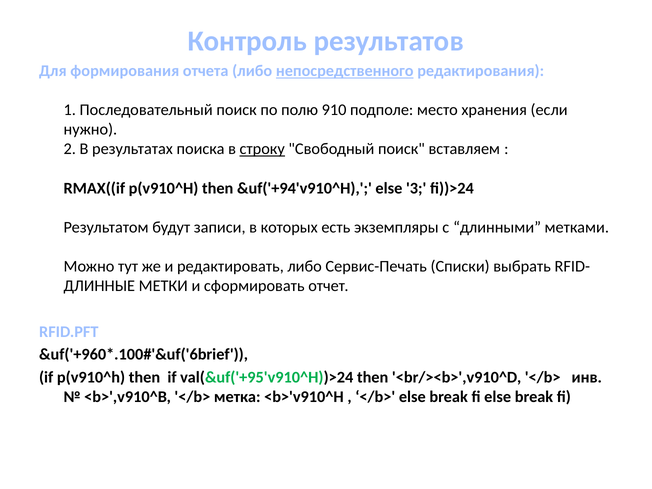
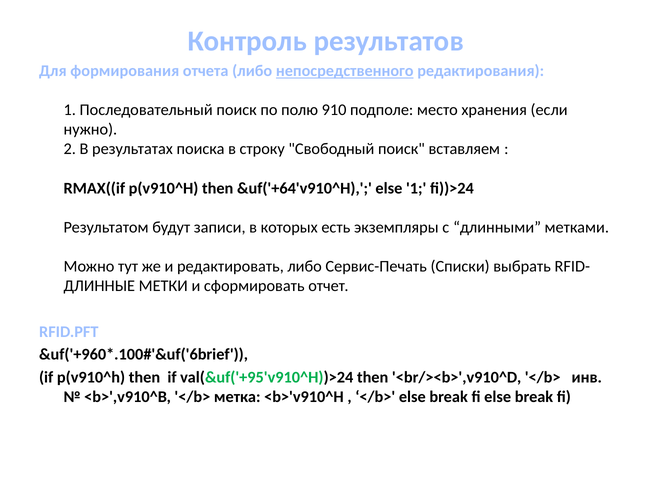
строку underline: present -> none
&uf('+94'v910^H: &uf('+94'v910^H -> &uf('+64'v910^H
else 3: 3 -> 1
